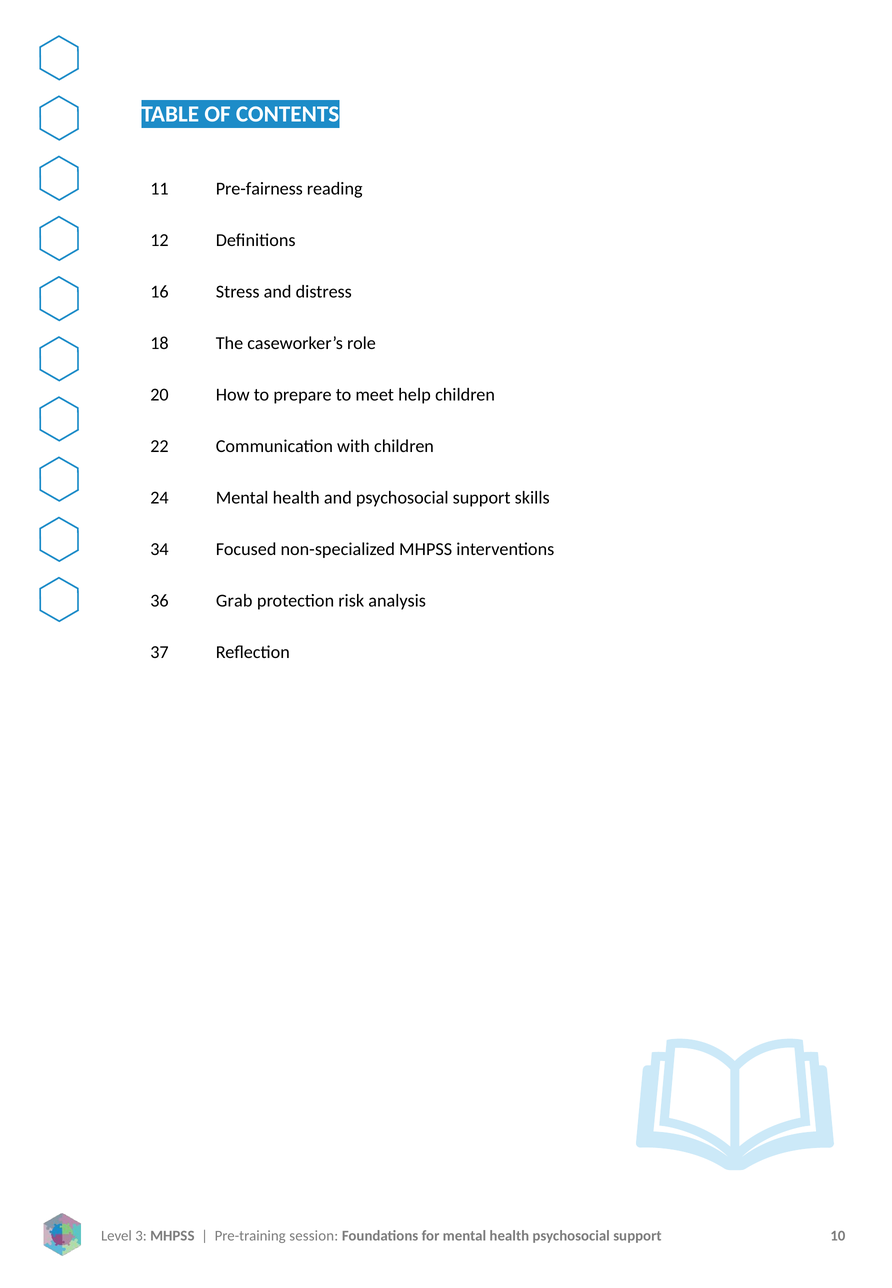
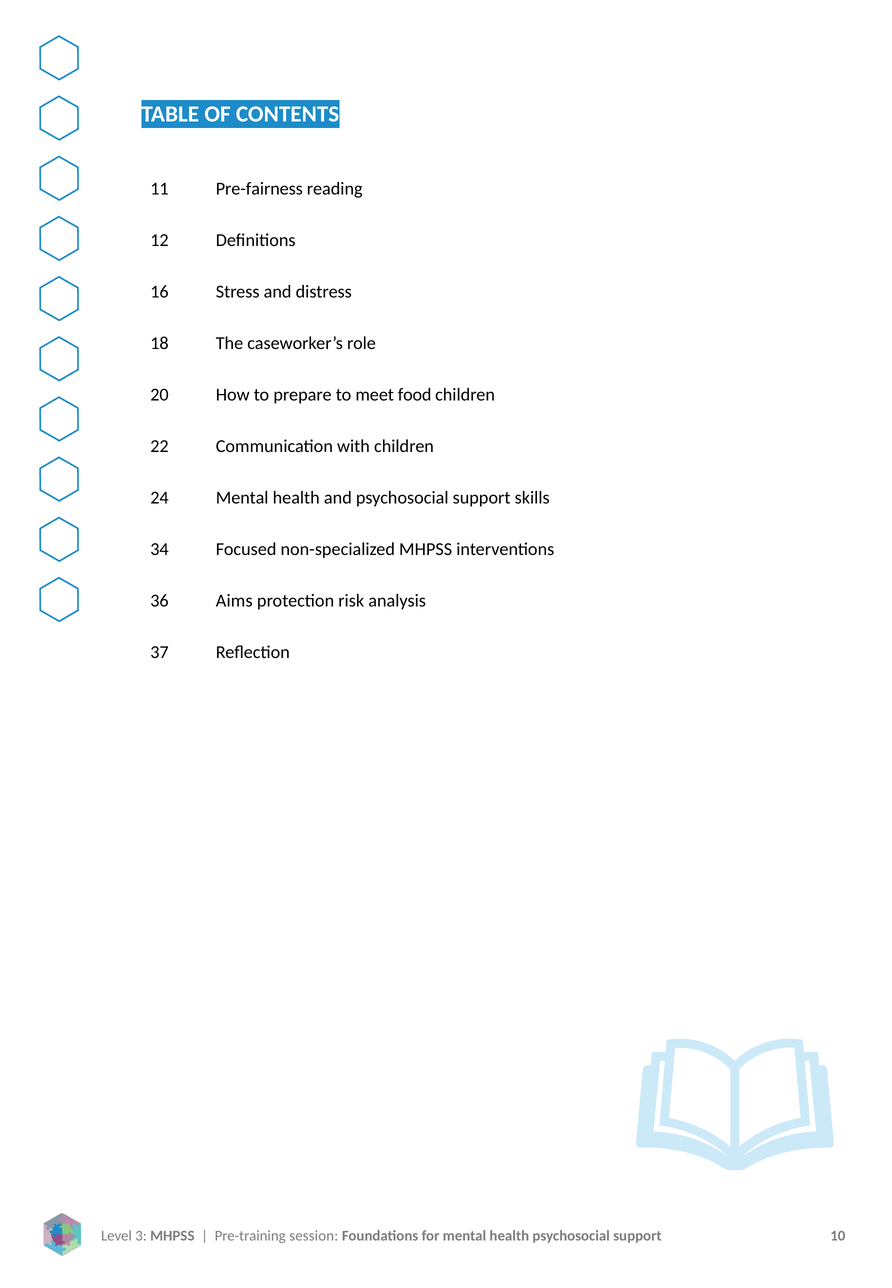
help: help -> food
Grab: Grab -> Aims
